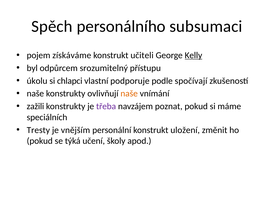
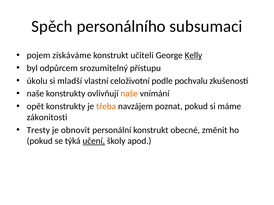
chlapci: chlapci -> mladší
podporuje: podporuje -> celoživotní
spočívají: spočívají -> pochvalu
zažili: zažili -> opět
třeba colour: purple -> orange
speciálních: speciálních -> zákonitosti
vnějším: vnějším -> obnovit
uložení: uložení -> obecné
učení underline: none -> present
